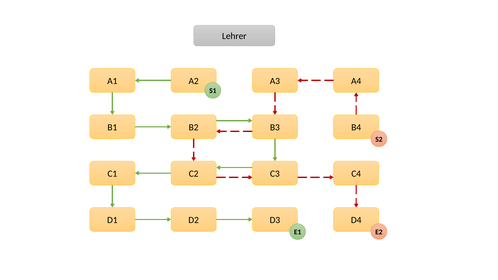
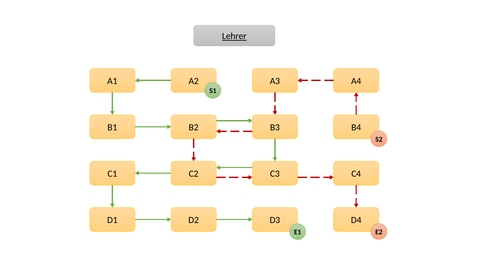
Lehrer underline: none -> present
